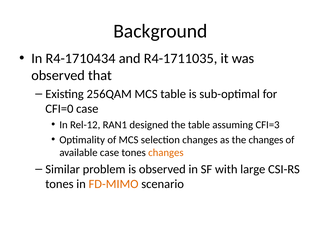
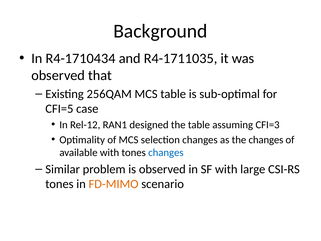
CFI=0: CFI=0 -> CFI=5
available case: case -> with
changes at (166, 152) colour: orange -> blue
